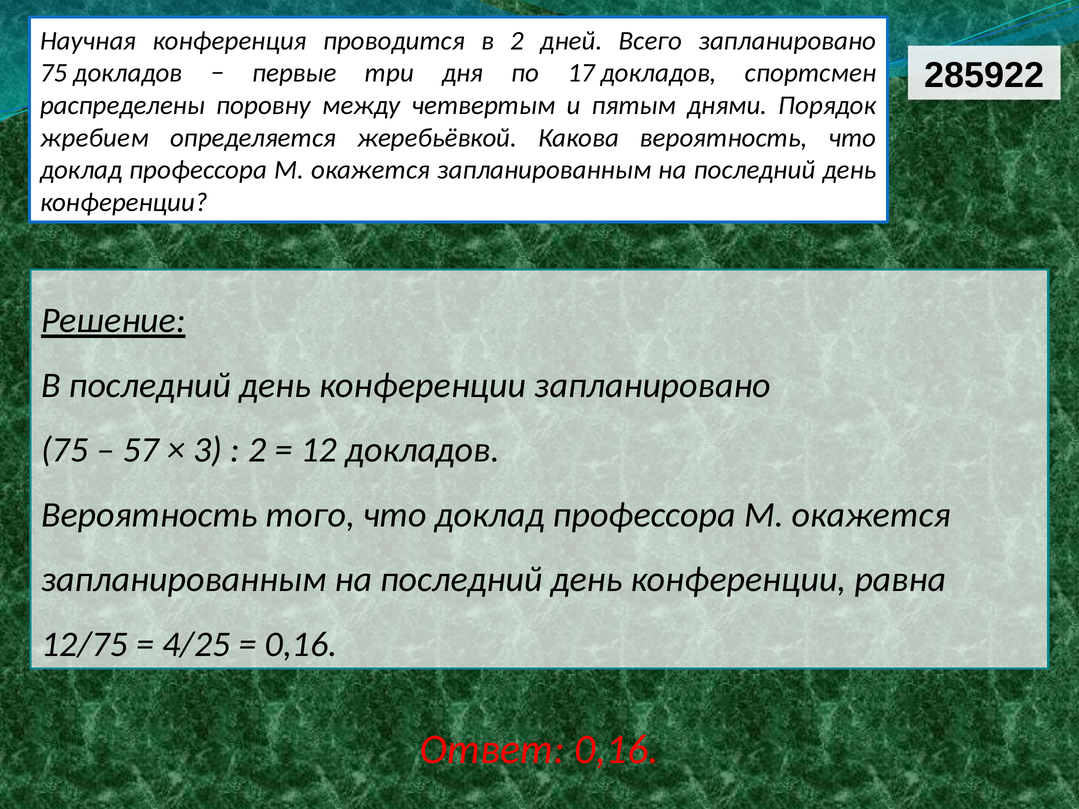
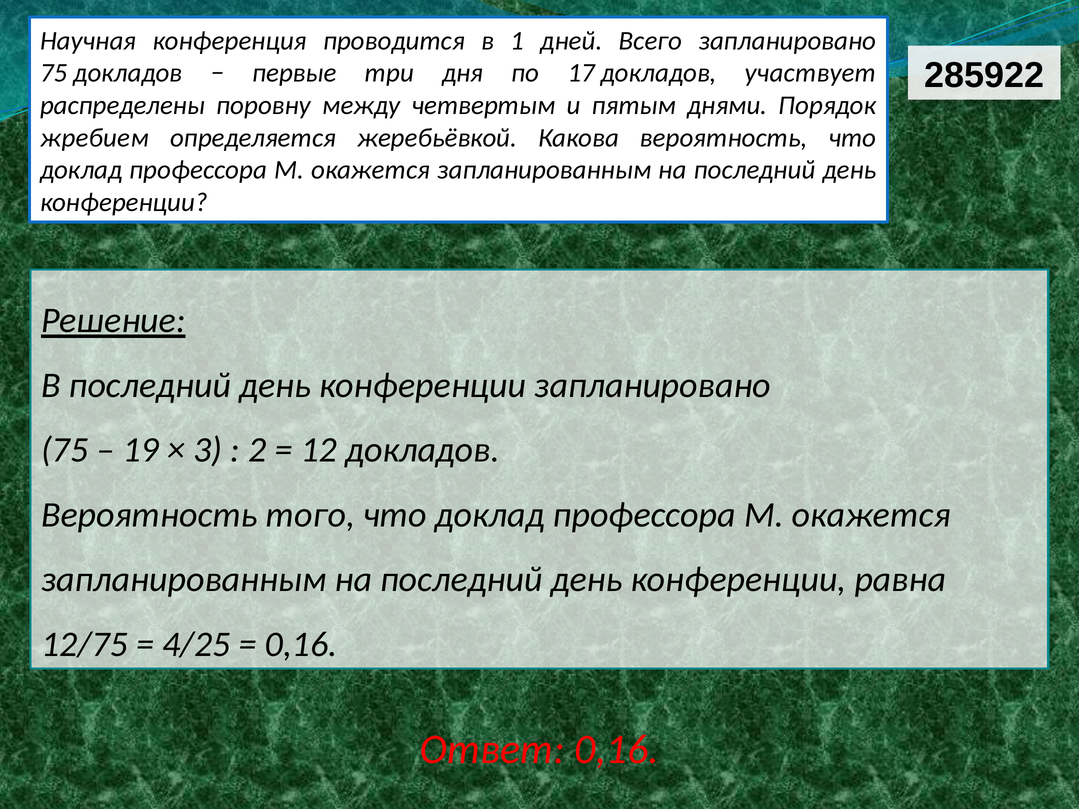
в 2: 2 -> 1
спортсмен: спортсмен -> участвует
57: 57 -> 19
